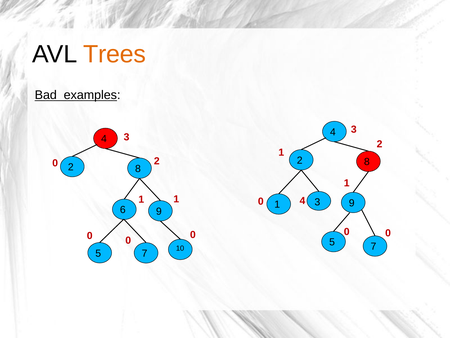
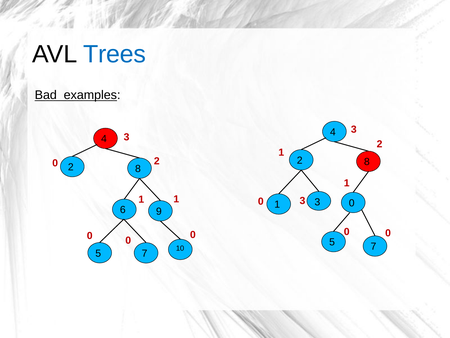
Trees colour: orange -> blue
0 4: 4 -> 3
1 3 9: 9 -> 0
